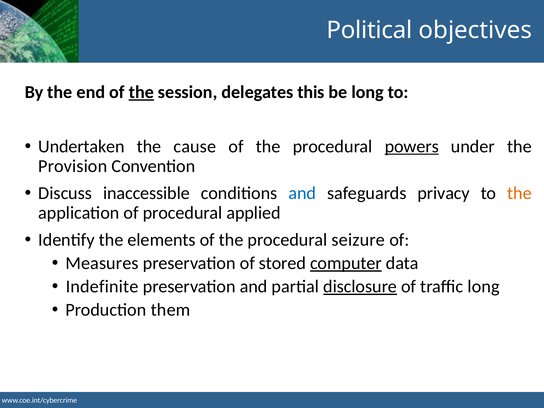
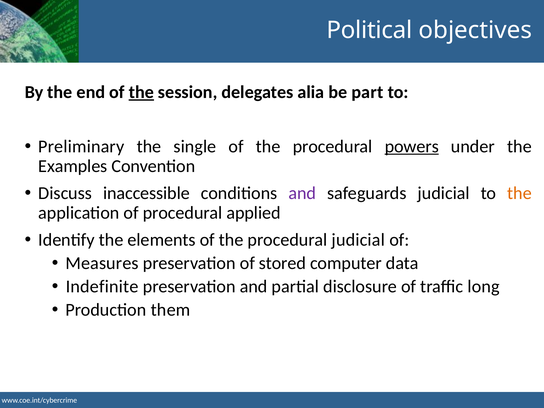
this: this -> alia
be long: long -> part
Undertaken: Undertaken -> Preliminary
cause: cause -> single
Provision: Provision -> Examples
and at (302, 193) colour: blue -> purple
safeguards privacy: privacy -> judicial
procedural seizure: seizure -> judicial
computer underline: present -> none
disclosure underline: present -> none
